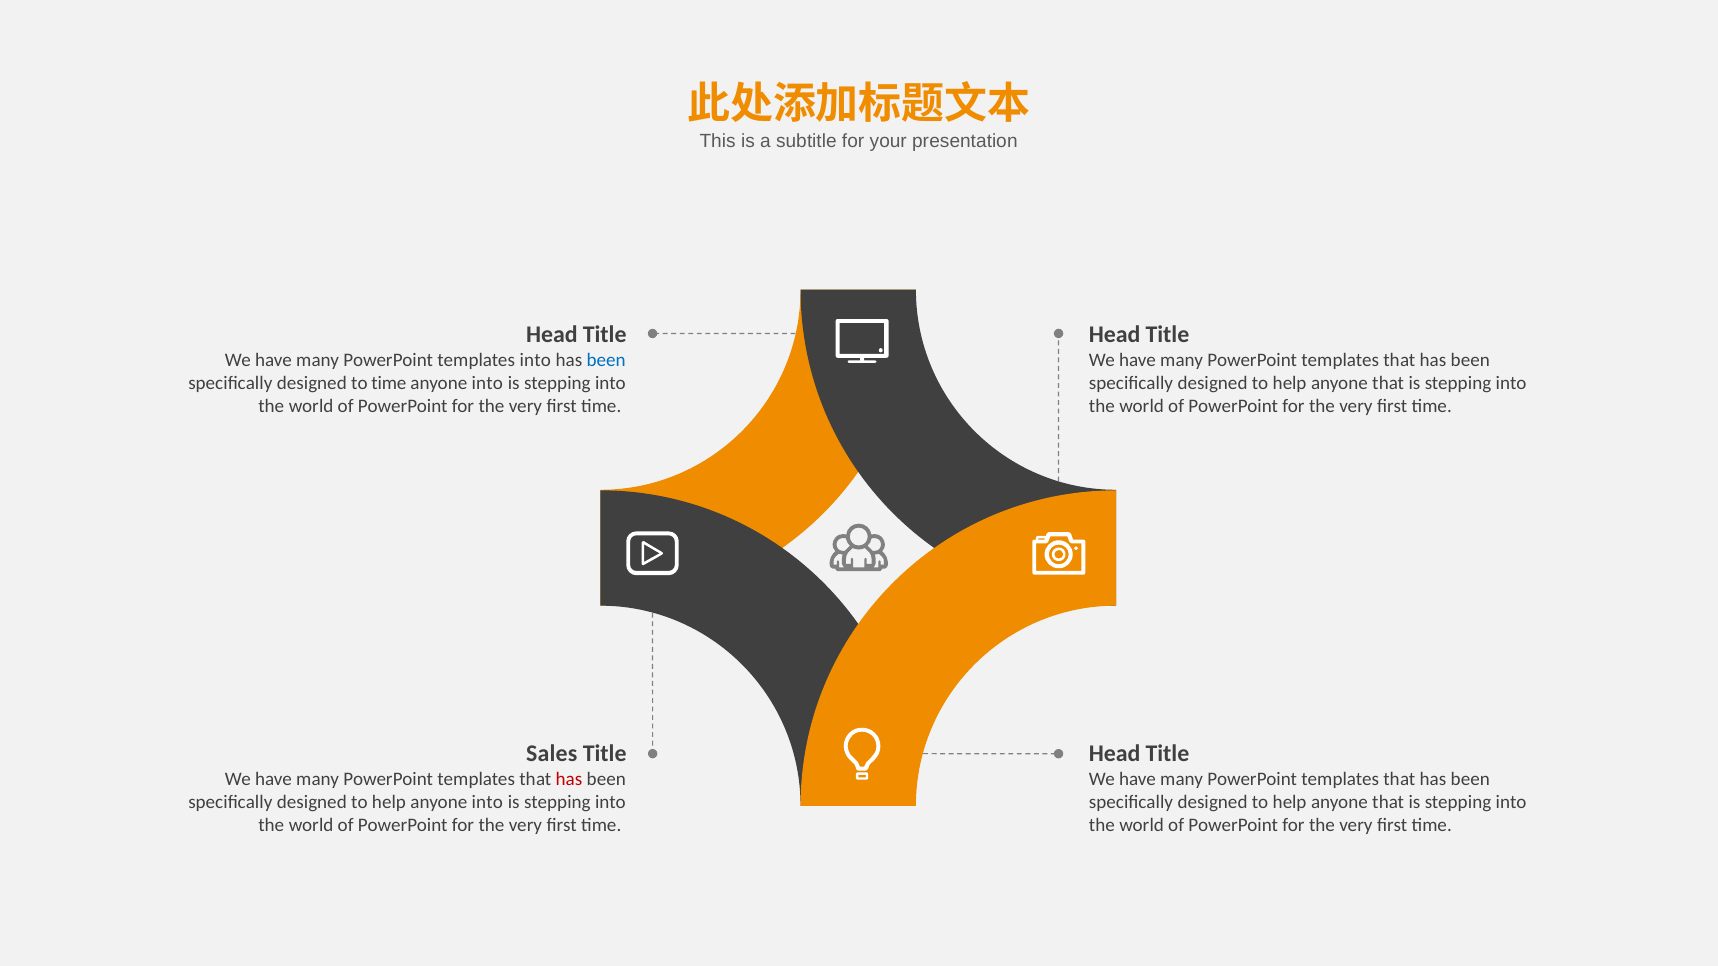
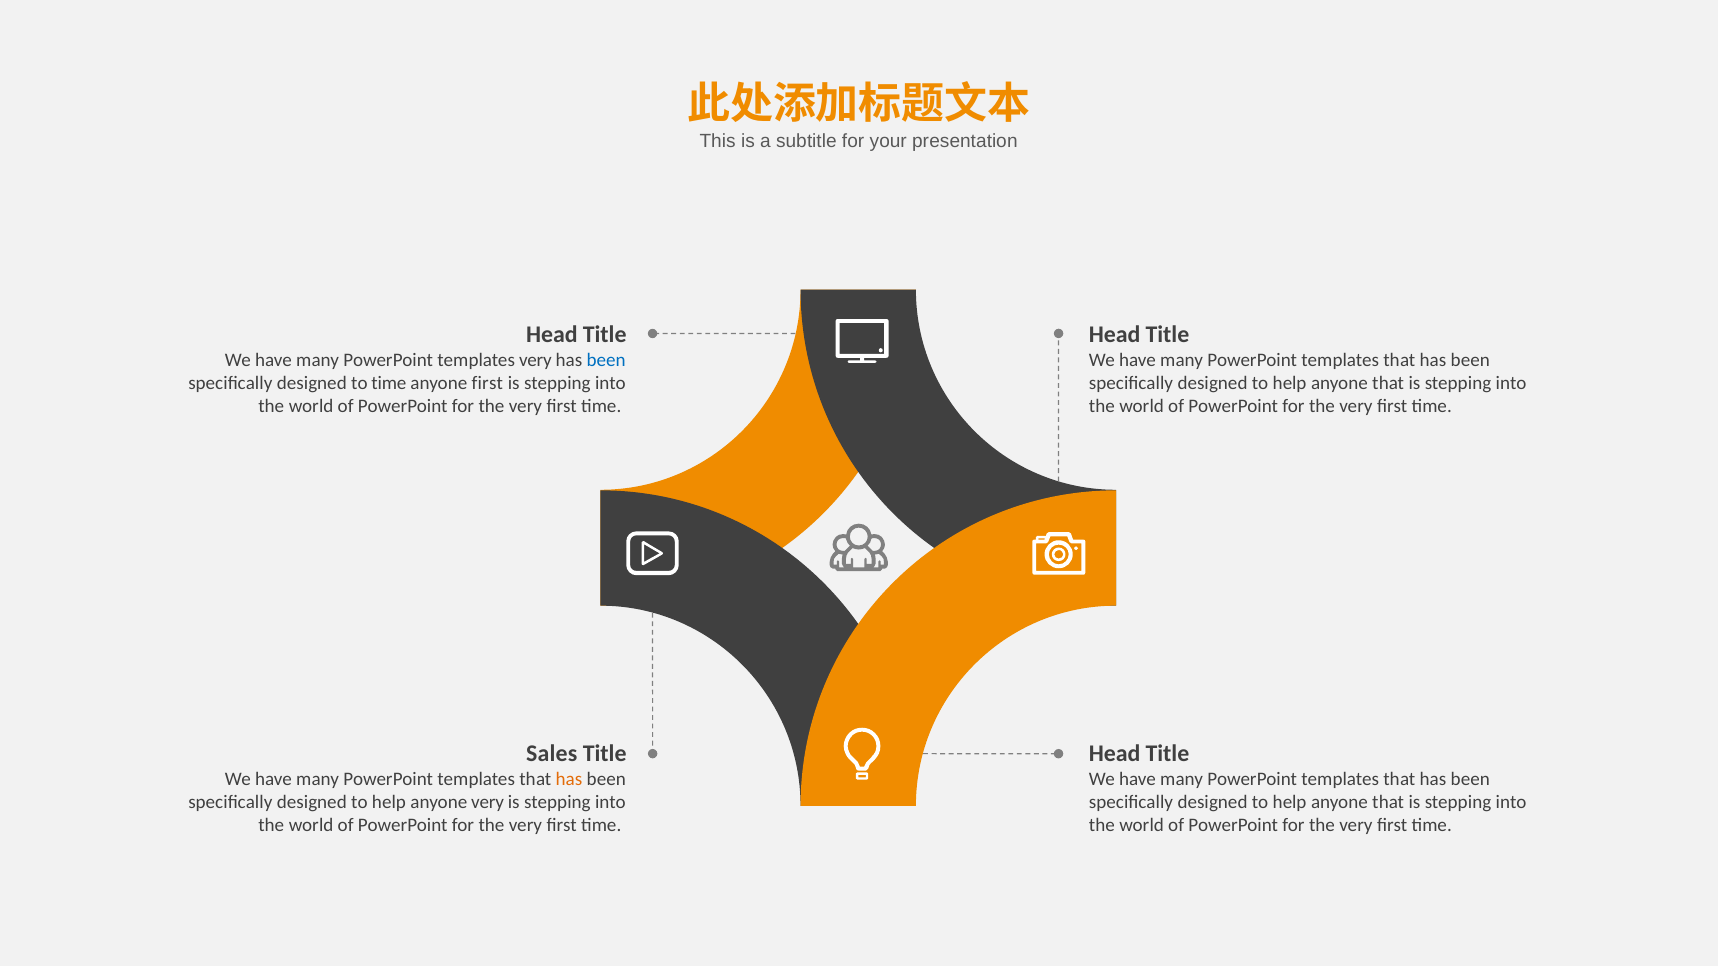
templates into: into -> very
into at (487, 383): into -> first
has at (569, 779) colour: red -> orange
help anyone into: into -> very
